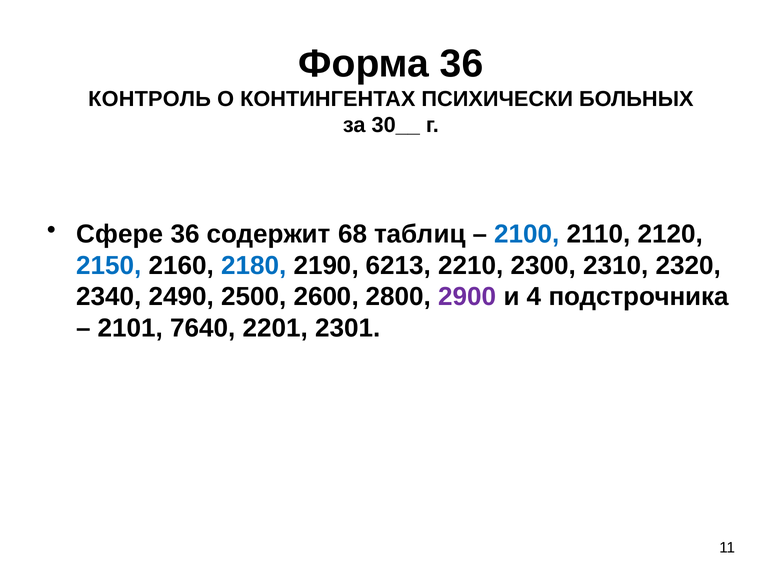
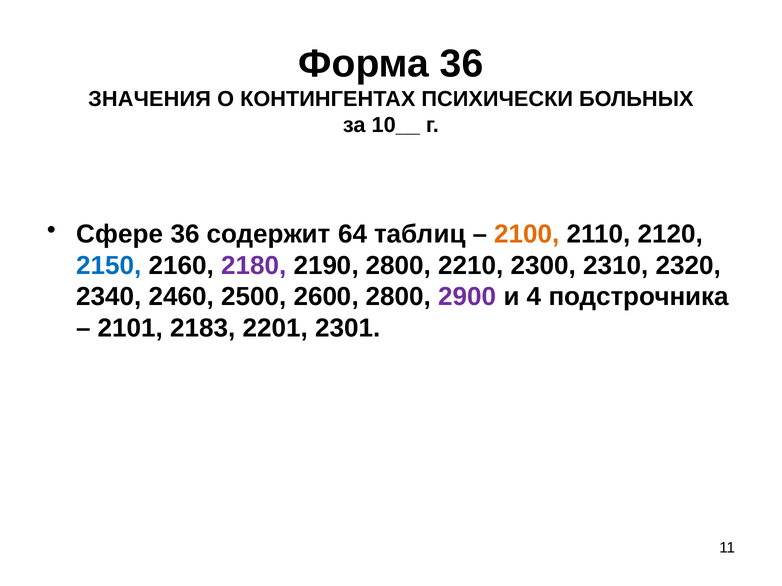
КОНТРОЛЬ: КОНТРОЛЬ -> ЗНАЧЕНИЯ
30__: 30__ -> 10__
68: 68 -> 64
2100 colour: blue -> orange
2180 colour: blue -> purple
2190 6213: 6213 -> 2800
2490: 2490 -> 2460
7640: 7640 -> 2183
